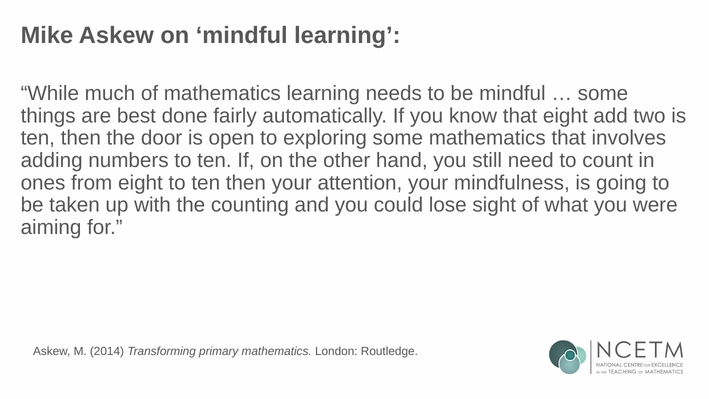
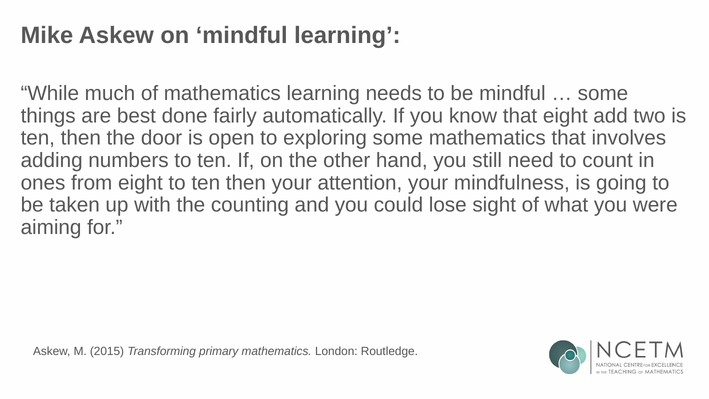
2014: 2014 -> 2015
